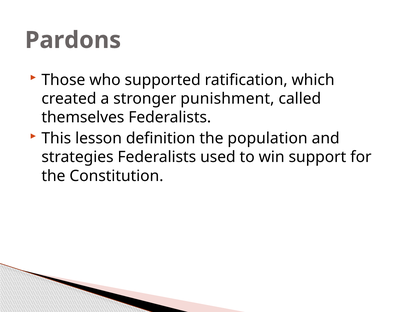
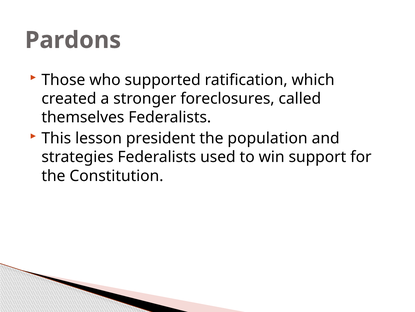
punishment: punishment -> foreclosures
definition: definition -> president
